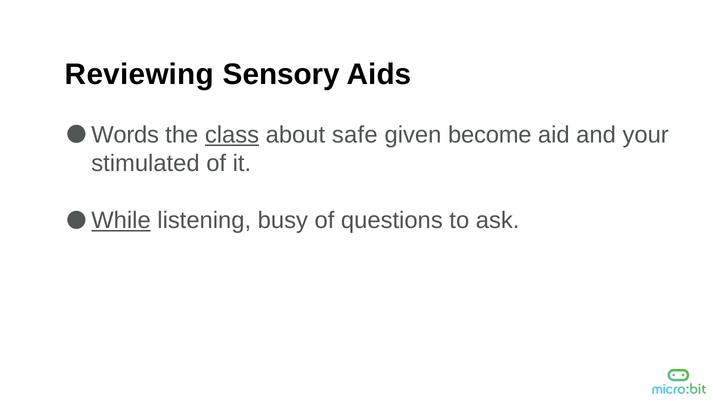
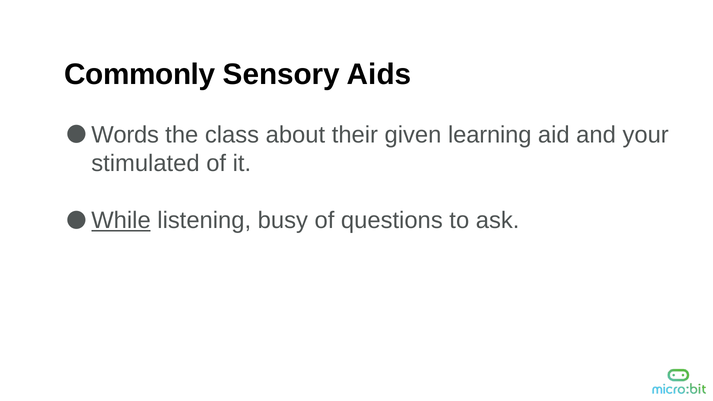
Reviewing: Reviewing -> Commonly
class underline: present -> none
safe: safe -> their
become: become -> learning
